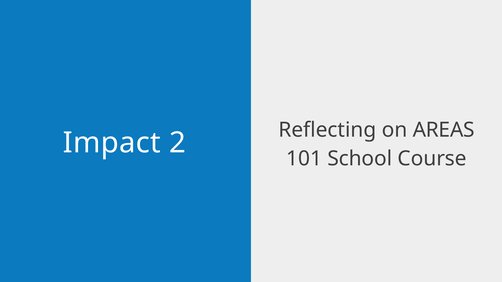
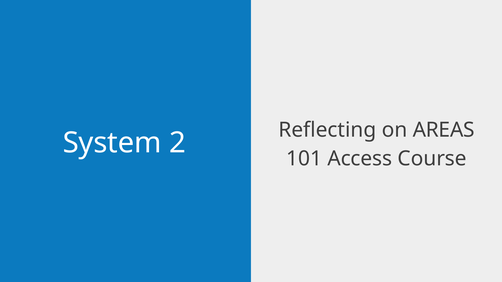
Impact: Impact -> System
School: School -> Access
